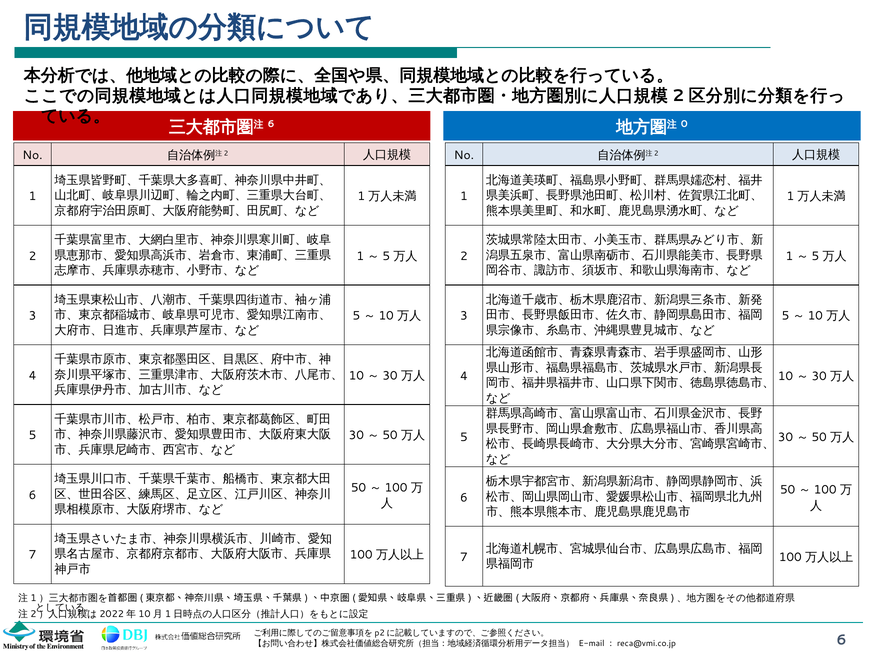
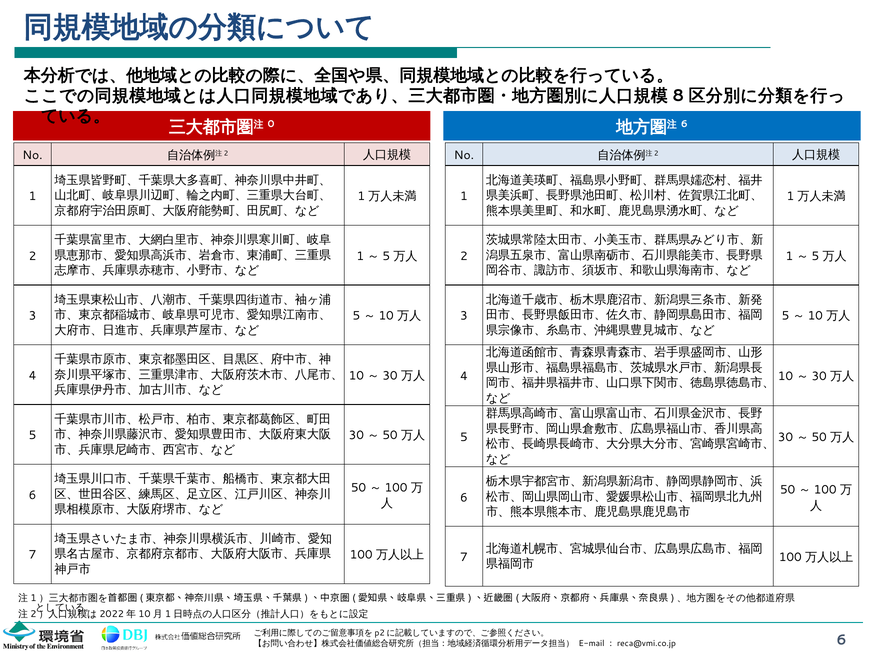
2 at (678, 95): 2 -> 8
6 at (271, 124): 6 -> 0
0 at (684, 124): 0 -> 6
